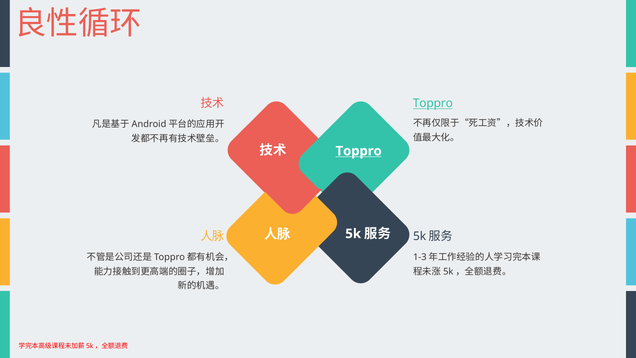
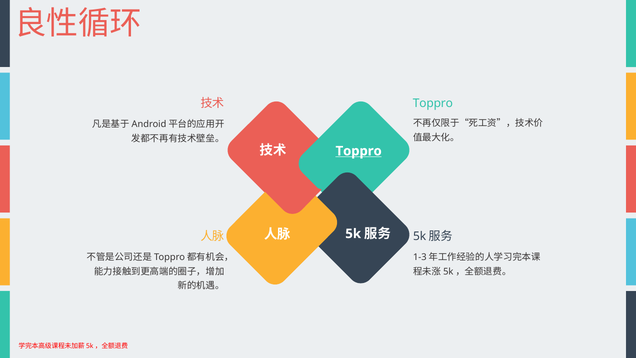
Toppro at (433, 103) underline: present -> none
